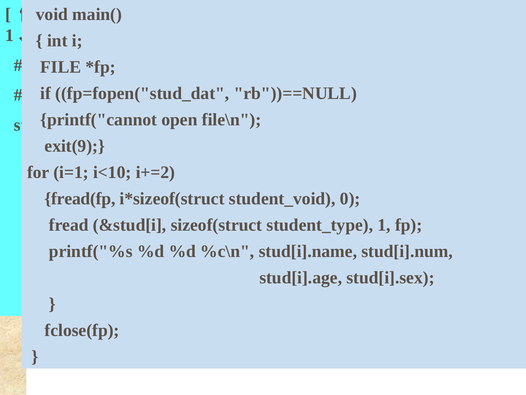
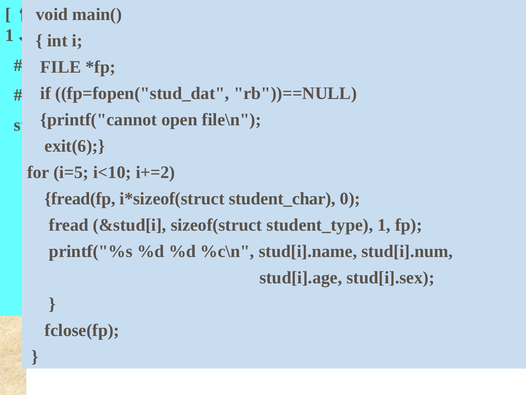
exit(9: exit(9 -> exit(6
i=1: i=1 -> i=5
student_void: student_void -> student_char
